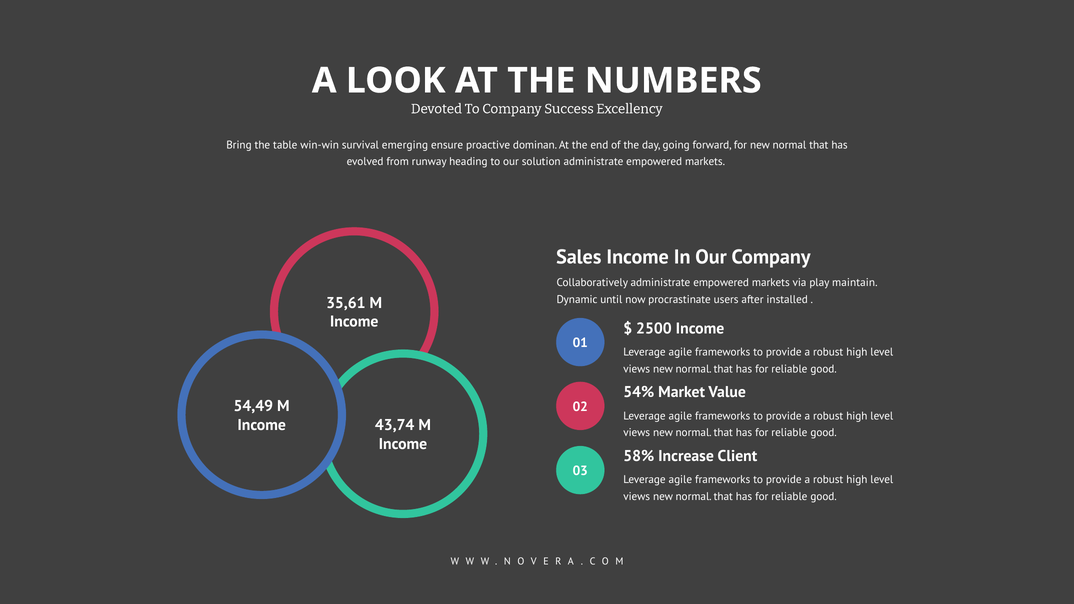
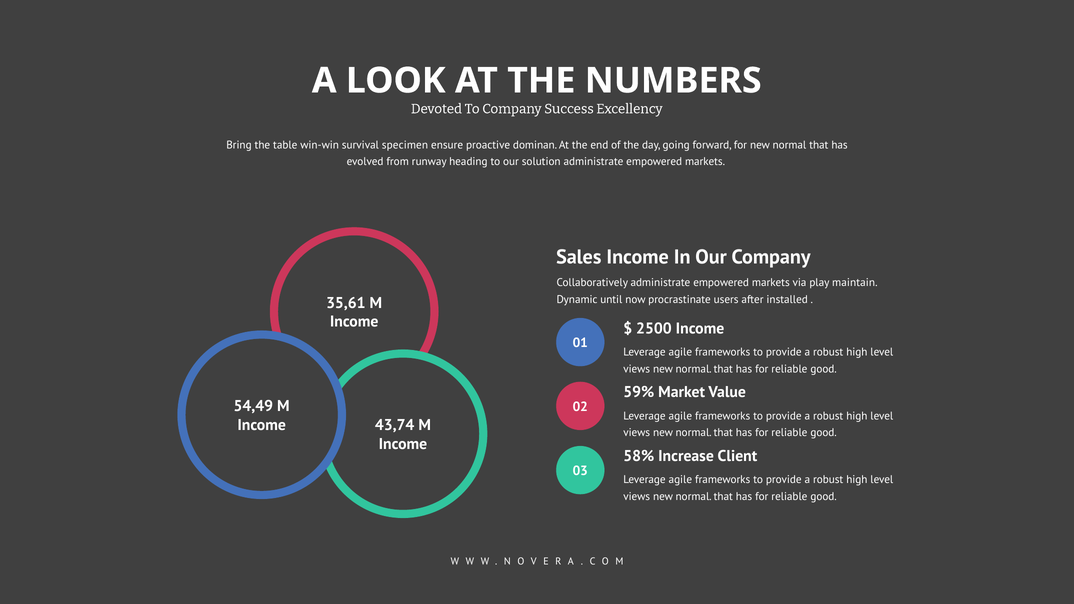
emerging: emerging -> specimen
54%: 54% -> 59%
